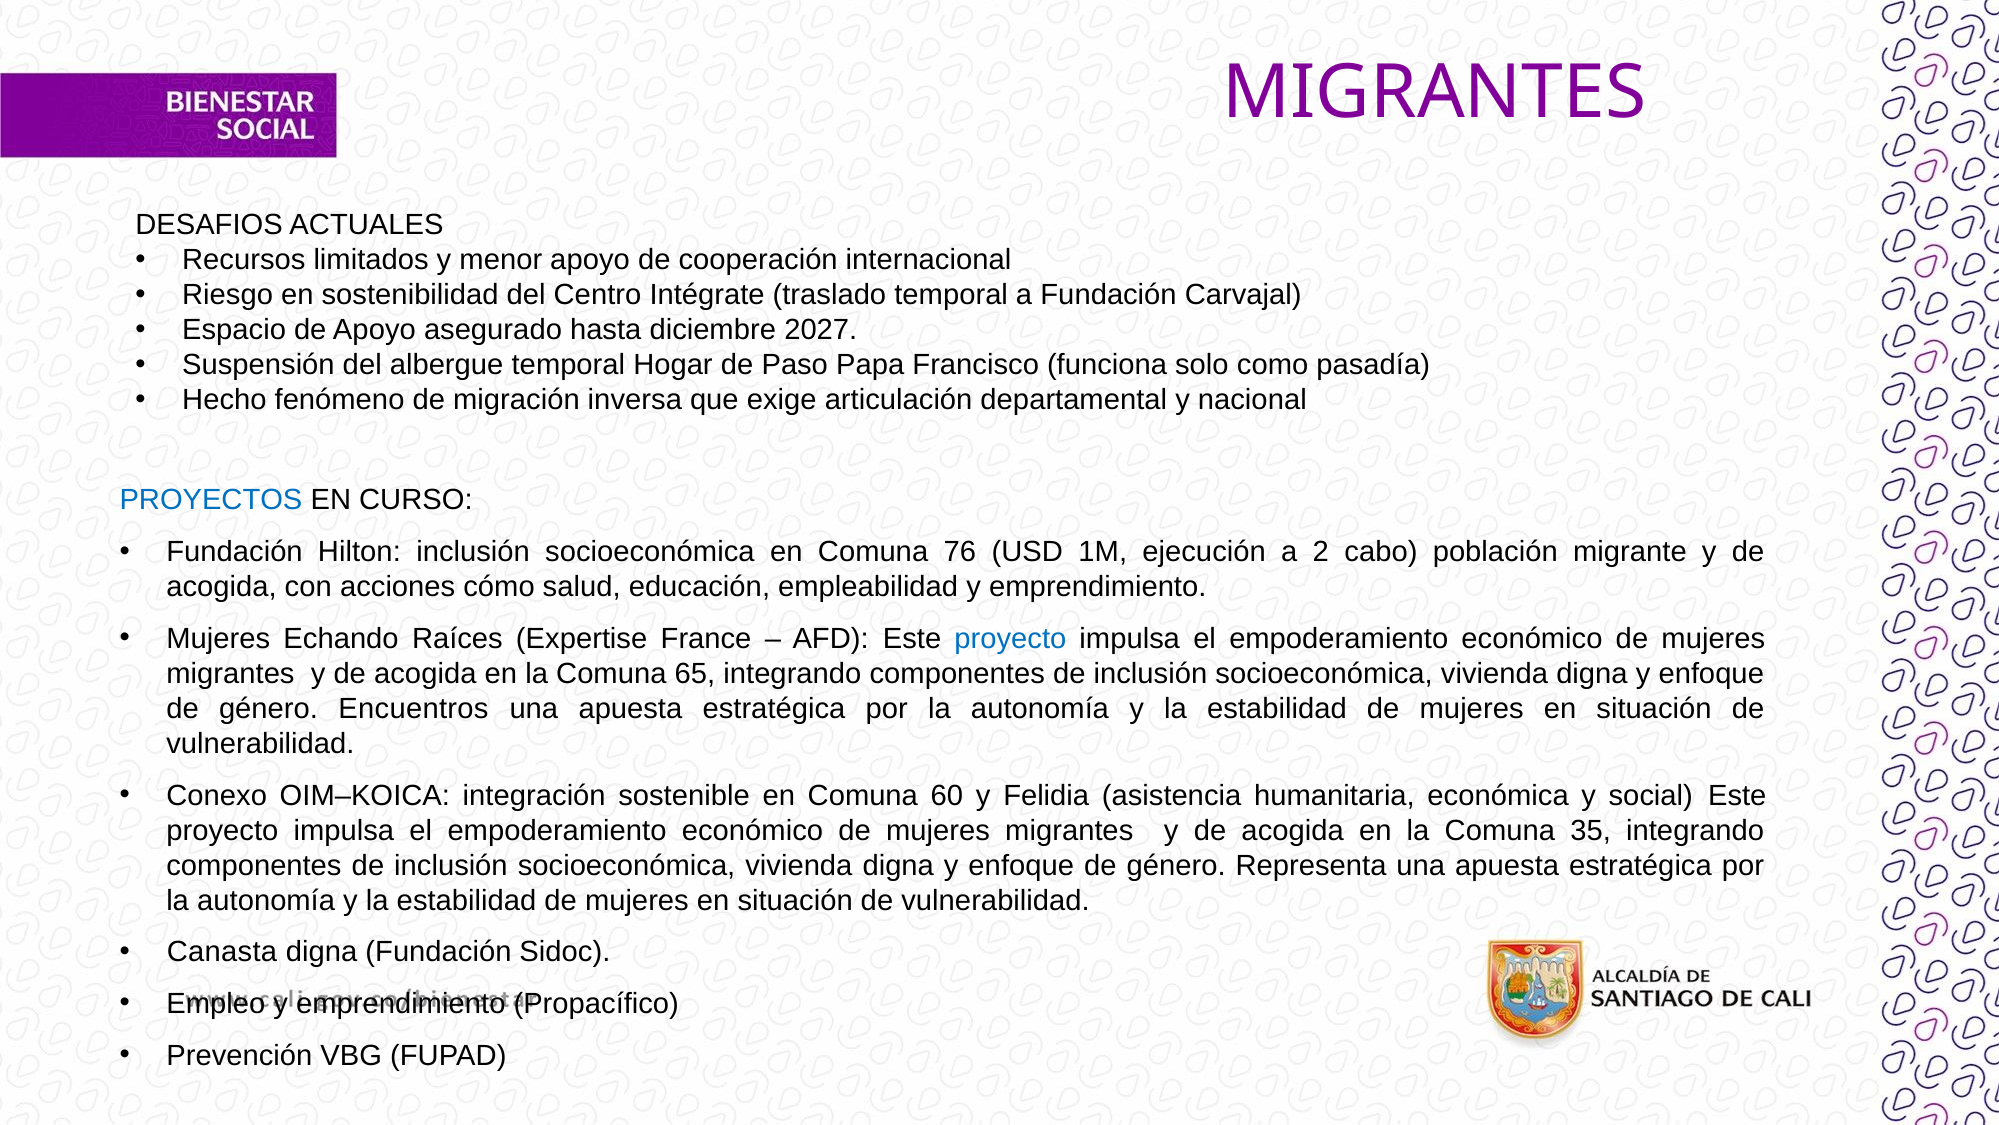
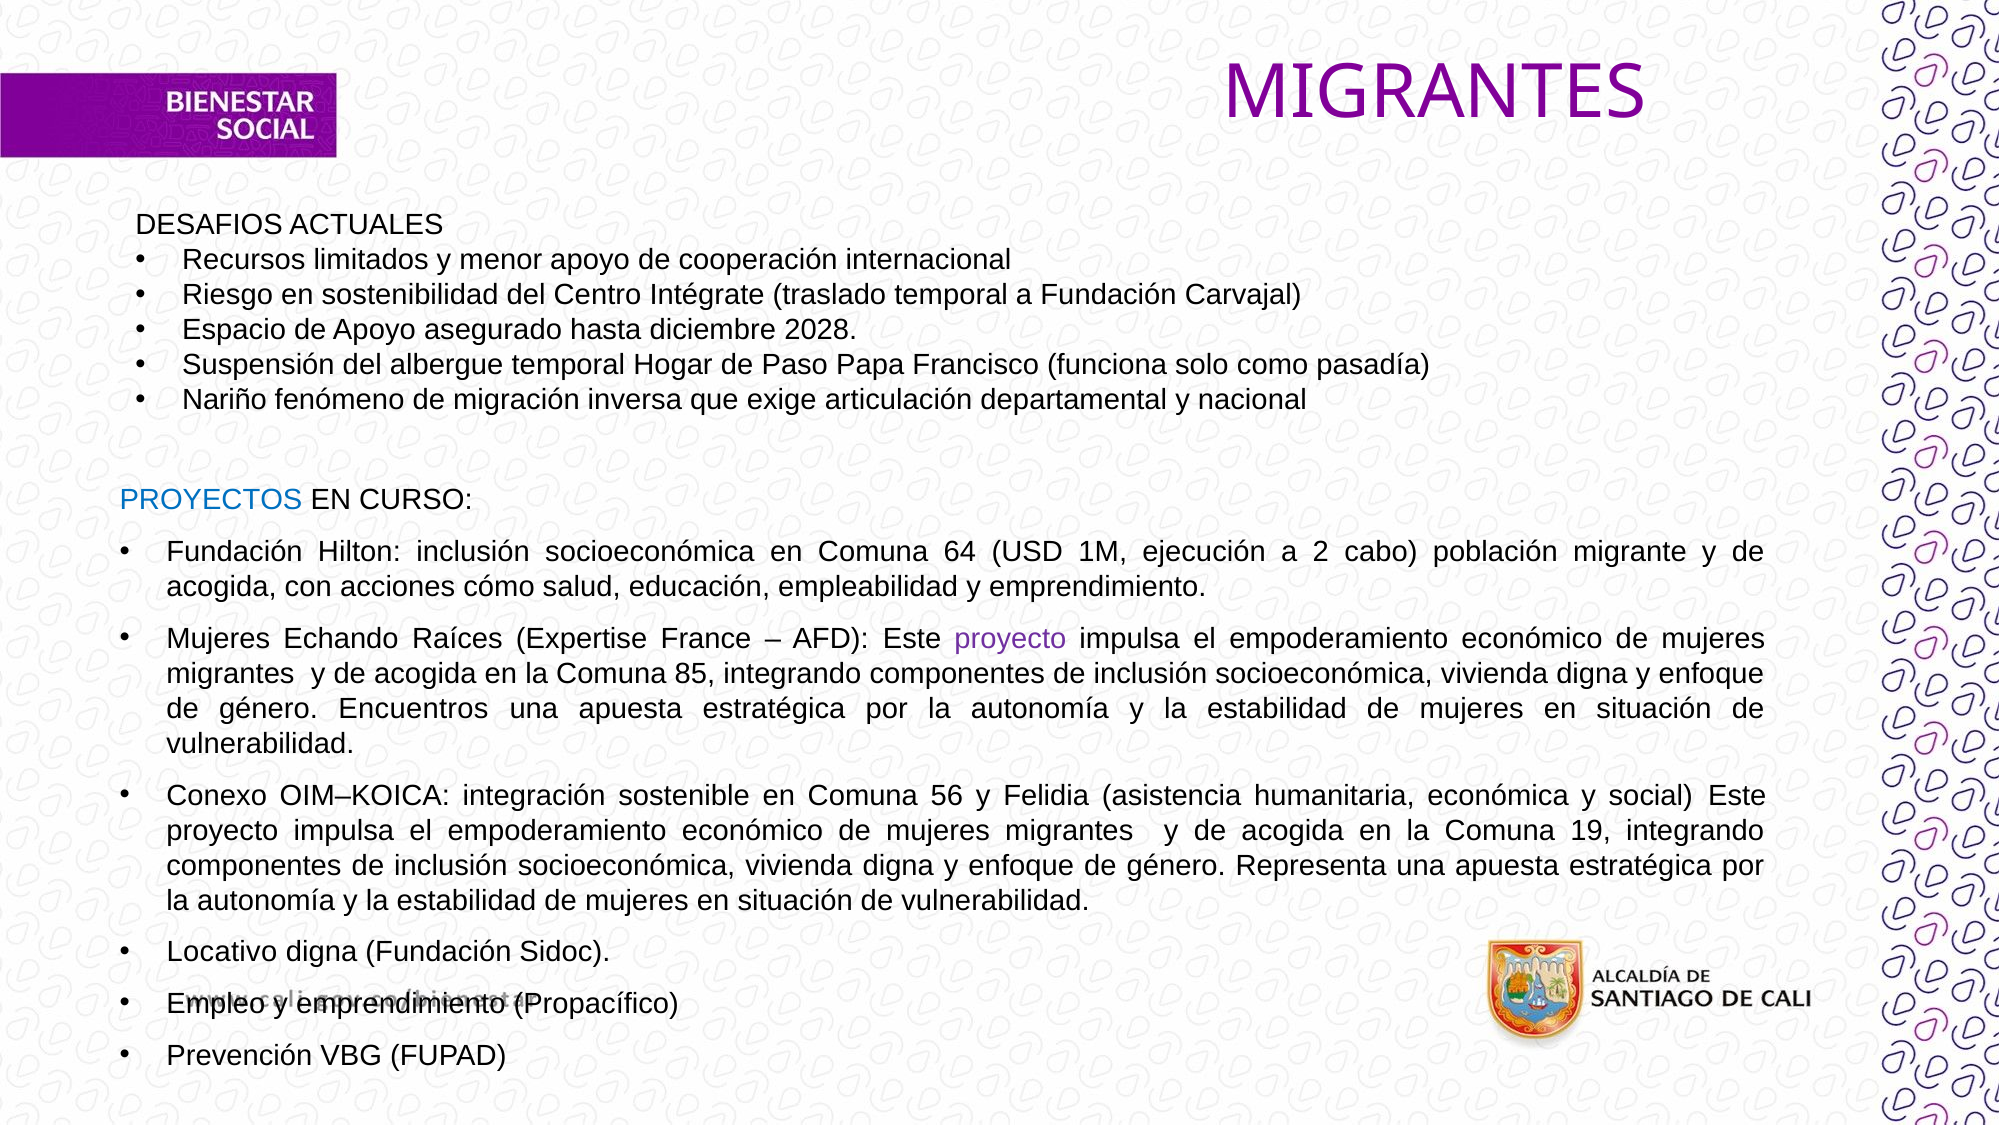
2027: 2027 -> 2028
Hecho: Hecho -> Nariño
76: 76 -> 64
proyecto at (1010, 638) colour: blue -> purple
65: 65 -> 85
60: 60 -> 56
35: 35 -> 19
Canasta: Canasta -> Locativo
